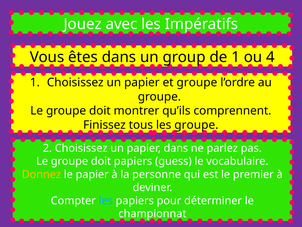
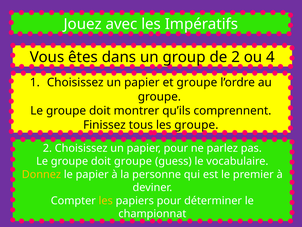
de 1: 1 -> 2
papier dans: dans -> pour
doit papiers: papiers -> groupe
les at (106, 200) colour: light blue -> yellow
